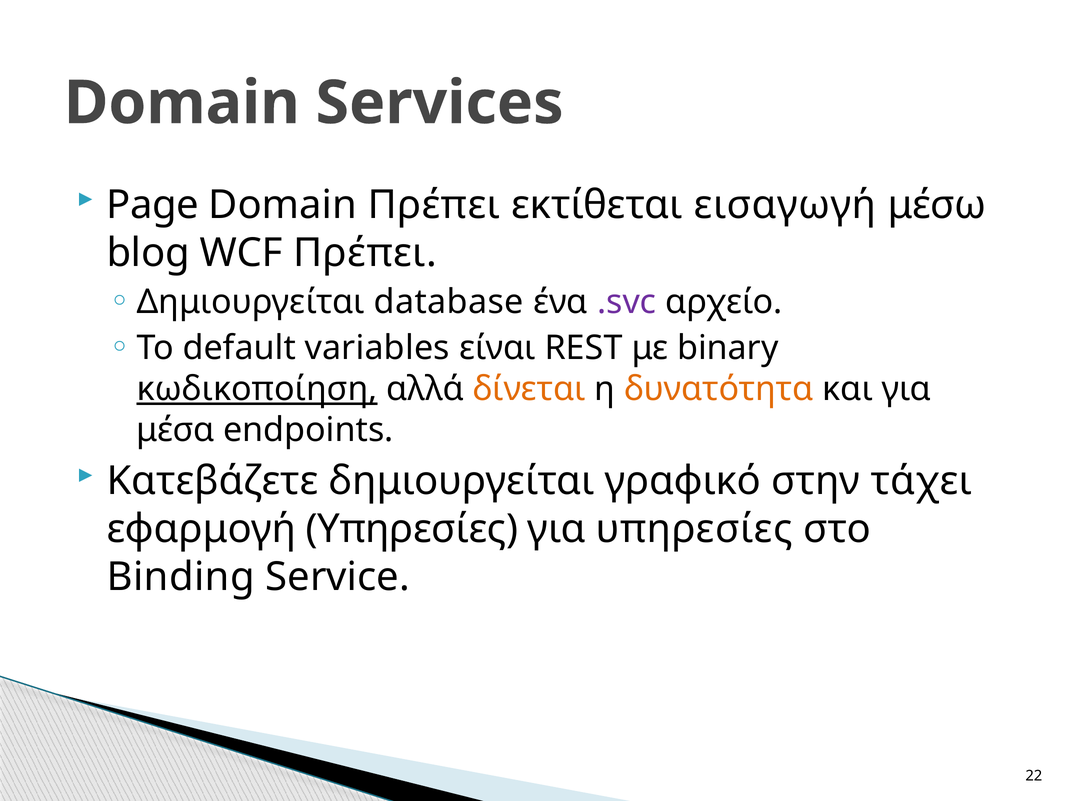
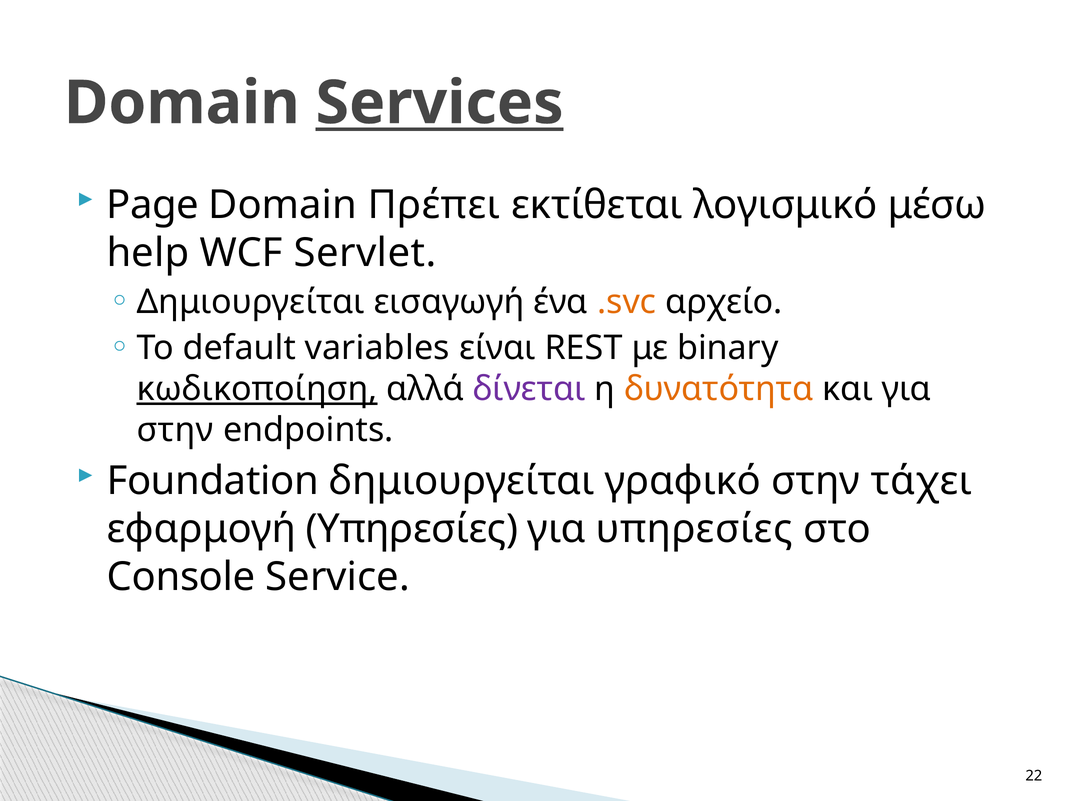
Services underline: none -> present
εισαγωγή: εισαγωγή -> λογισμικό
blog: blog -> help
WCF Πρέπει: Πρέπει -> Servlet
database: database -> εισαγωγή
.svc colour: purple -> orange
δίνεται colour: orange -> purple
μέσα at (175, 430): μέσα -> στην
Κατεβάζετε: Κατεβάζετε -> Foundation
Binding: Binding -> Console
